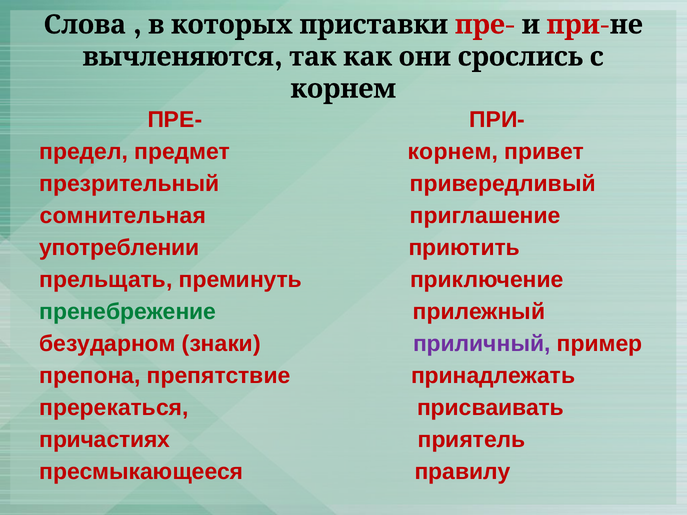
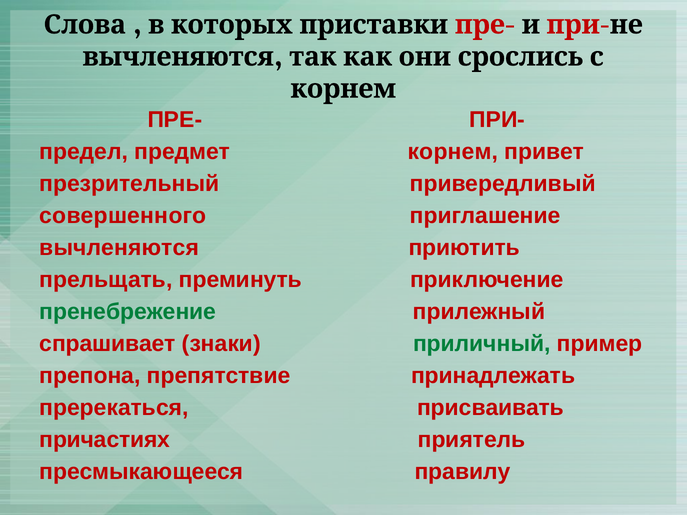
сомнительная: сомнительная -> совершенного
употреблении at (119, 248): употреблении -> вычленяются
безударном: безударном -> спрашивает
приличный colour: purple -> green
